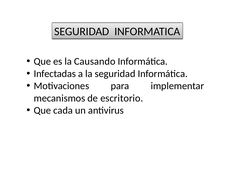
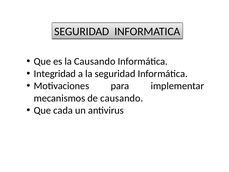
Infectadas: Infectadas -> Integridad
de escritorio: escritorio -> causando
